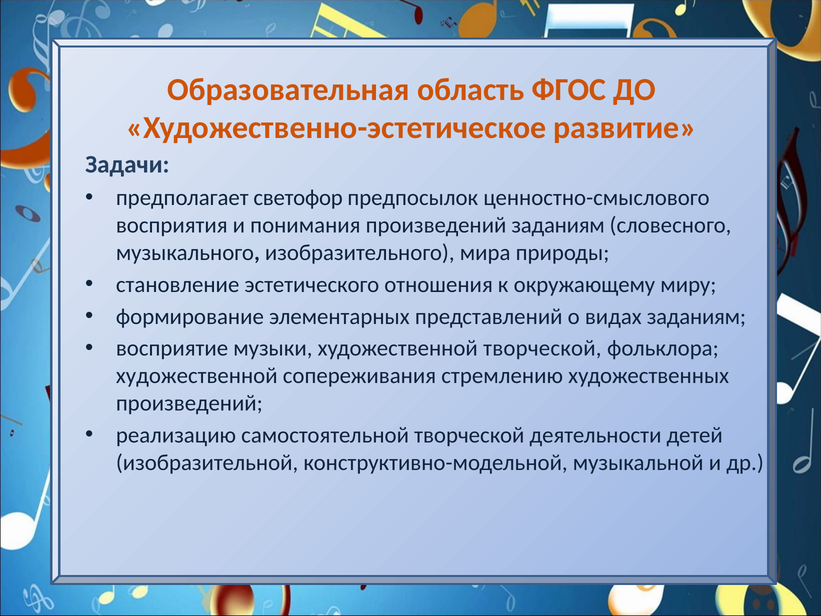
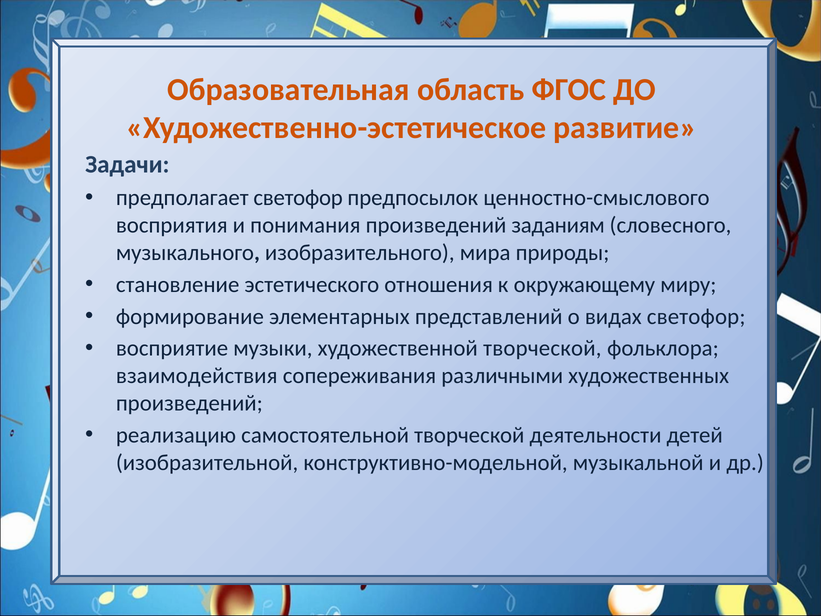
видах заданиям: заданиям -> светофор
художественной at (197, 376): художественной -> взаимодействия
стремлению: стремлению -> различными
